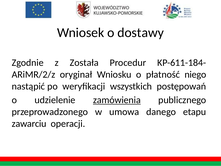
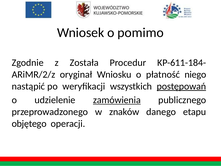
dostawy: dostawy -> pomimo
postępowań underline: none -> present
umowa: umowa -> znaków
zawarciu: zawarciu -> objętego
